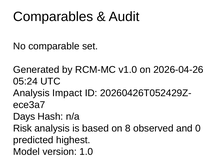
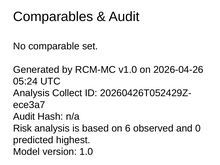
Impact: Impact -> Collect
Days at (24, 117): Days -> Audit
8: 8 -> 6
